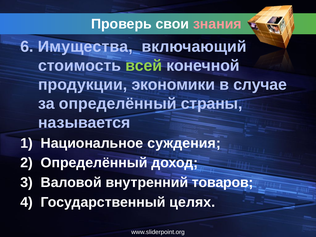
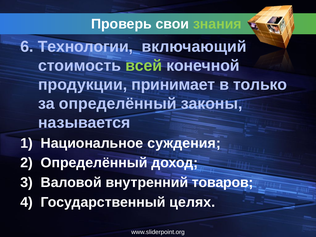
знания colour: pink -> light green
Имущества: Имущества -> Технологии
экономики: экономики -> принимает
случае: случае -> только
страны: страны -> законы
